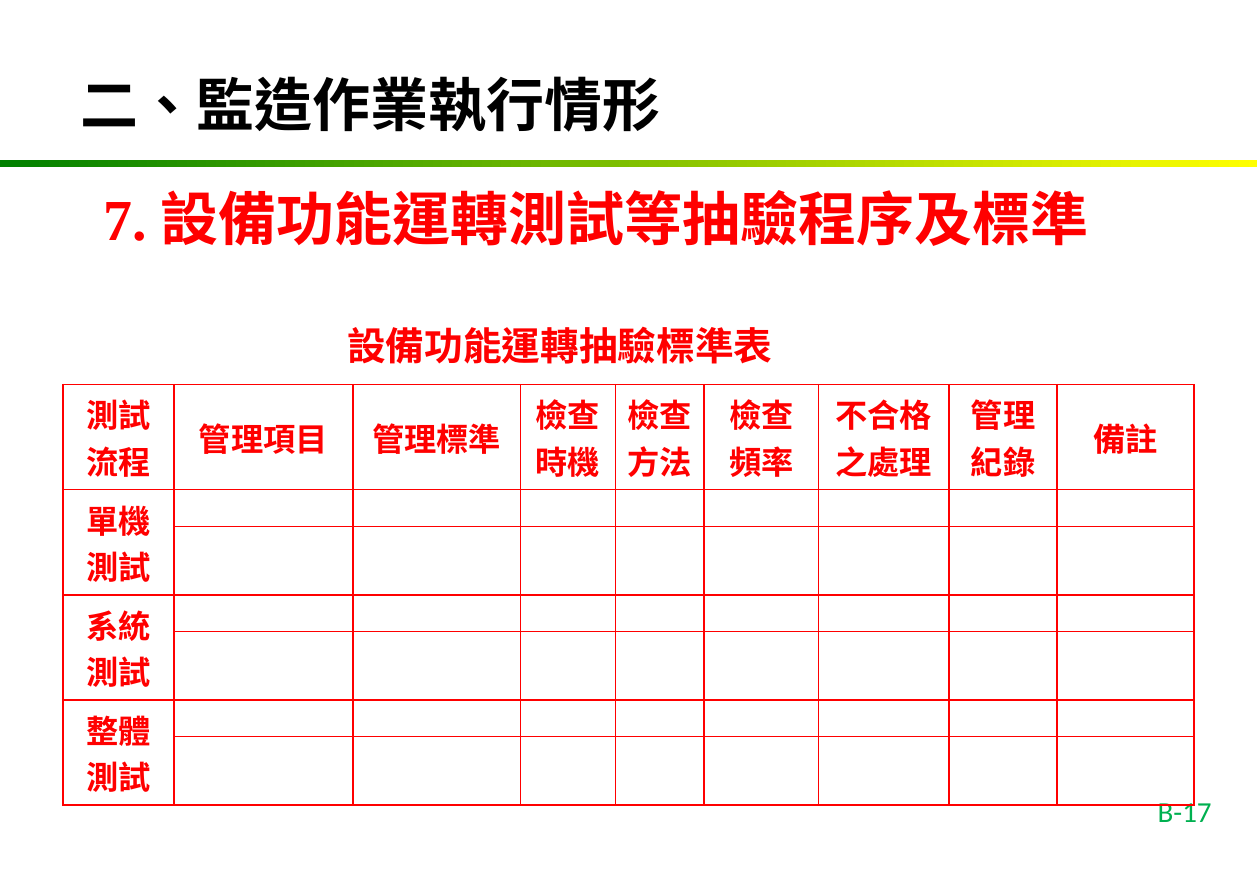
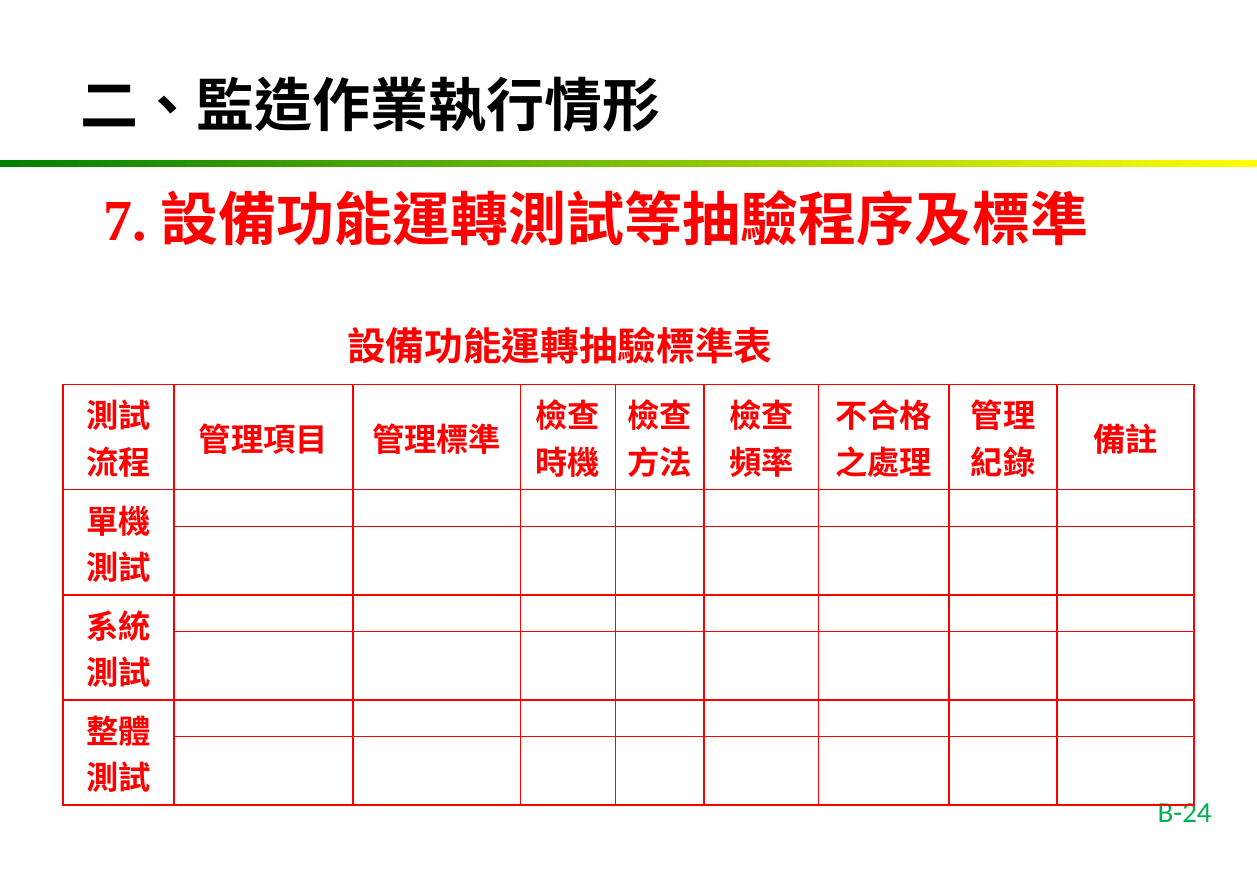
B-17: B-17 -> B-24
